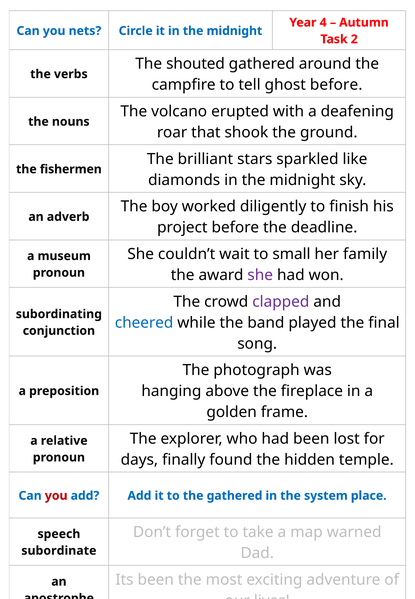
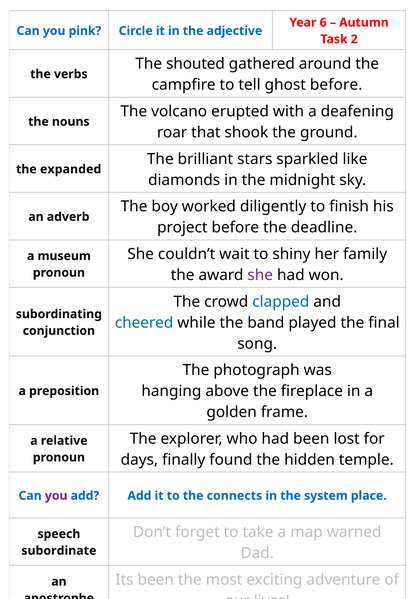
4: 4 -> 6
nets: nets -> pink
it in the midnight: midnight -> adjective
fishermen: fishermen -> expanded
small: small -> shiny
clapped colour: purple -> blue
you at (56, 496) colour: red -> purple
the gathered: gathered -> connects
